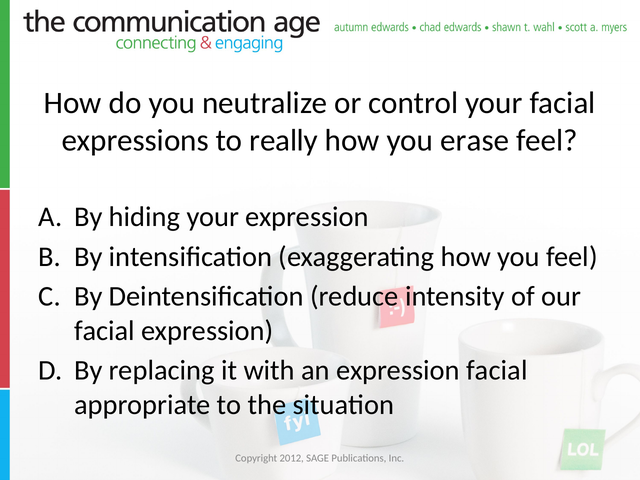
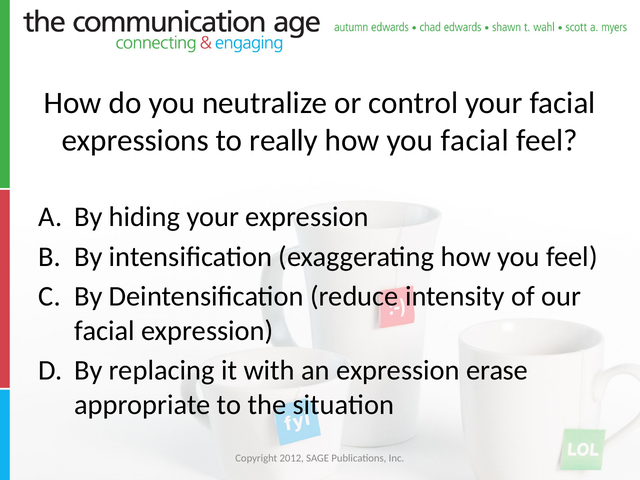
you erase: erase -> facial
expression facial: facial -> erase
